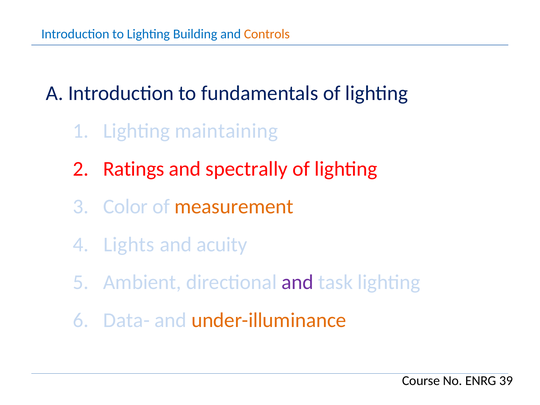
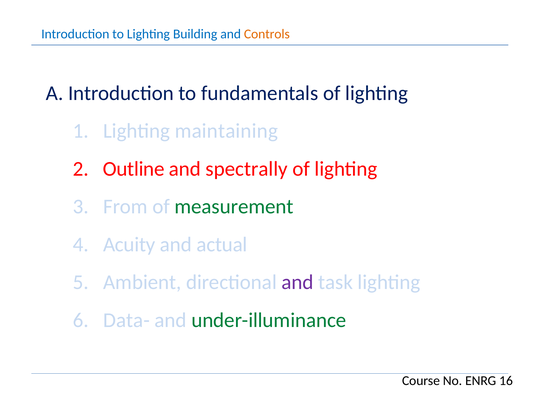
Ratings: Ratings -> Outline
Color: Color -> From
measurement colour: orange -> green
Lights: Lights -> Acuity
acuity: acuity -> actual
under-illuminance colour: orange -> green
39: 39 -> 16
